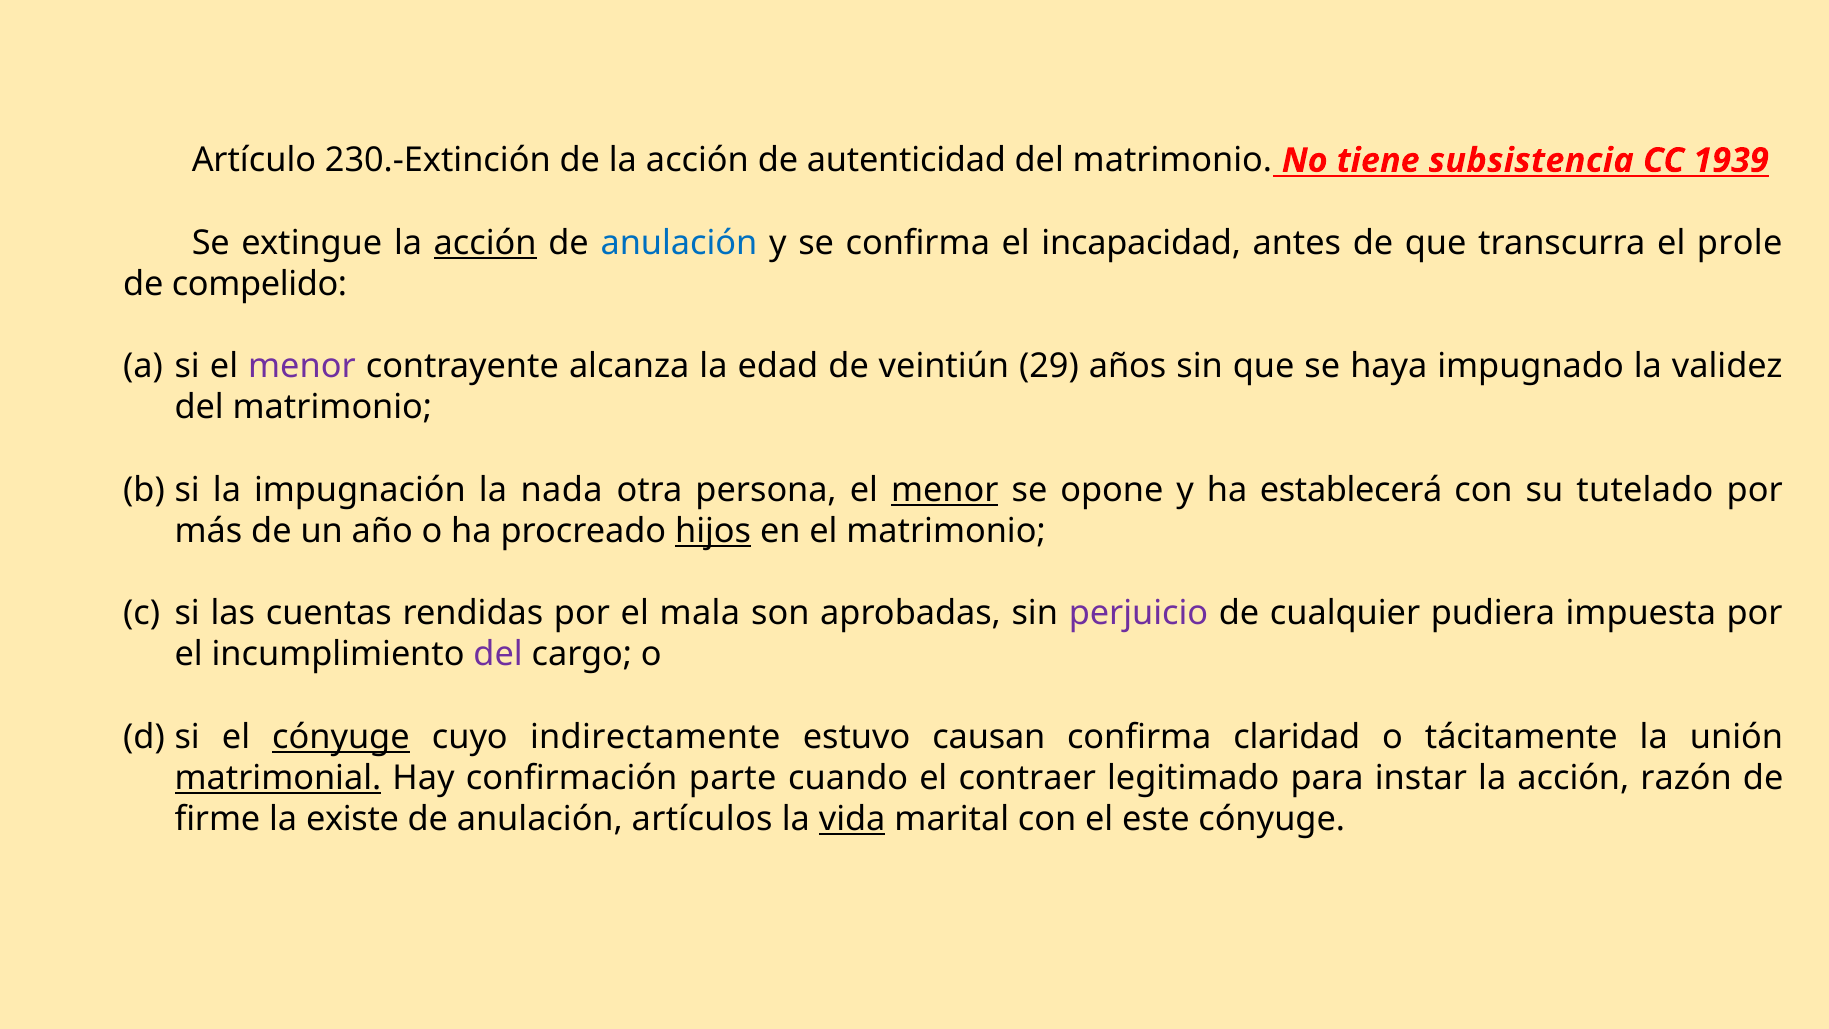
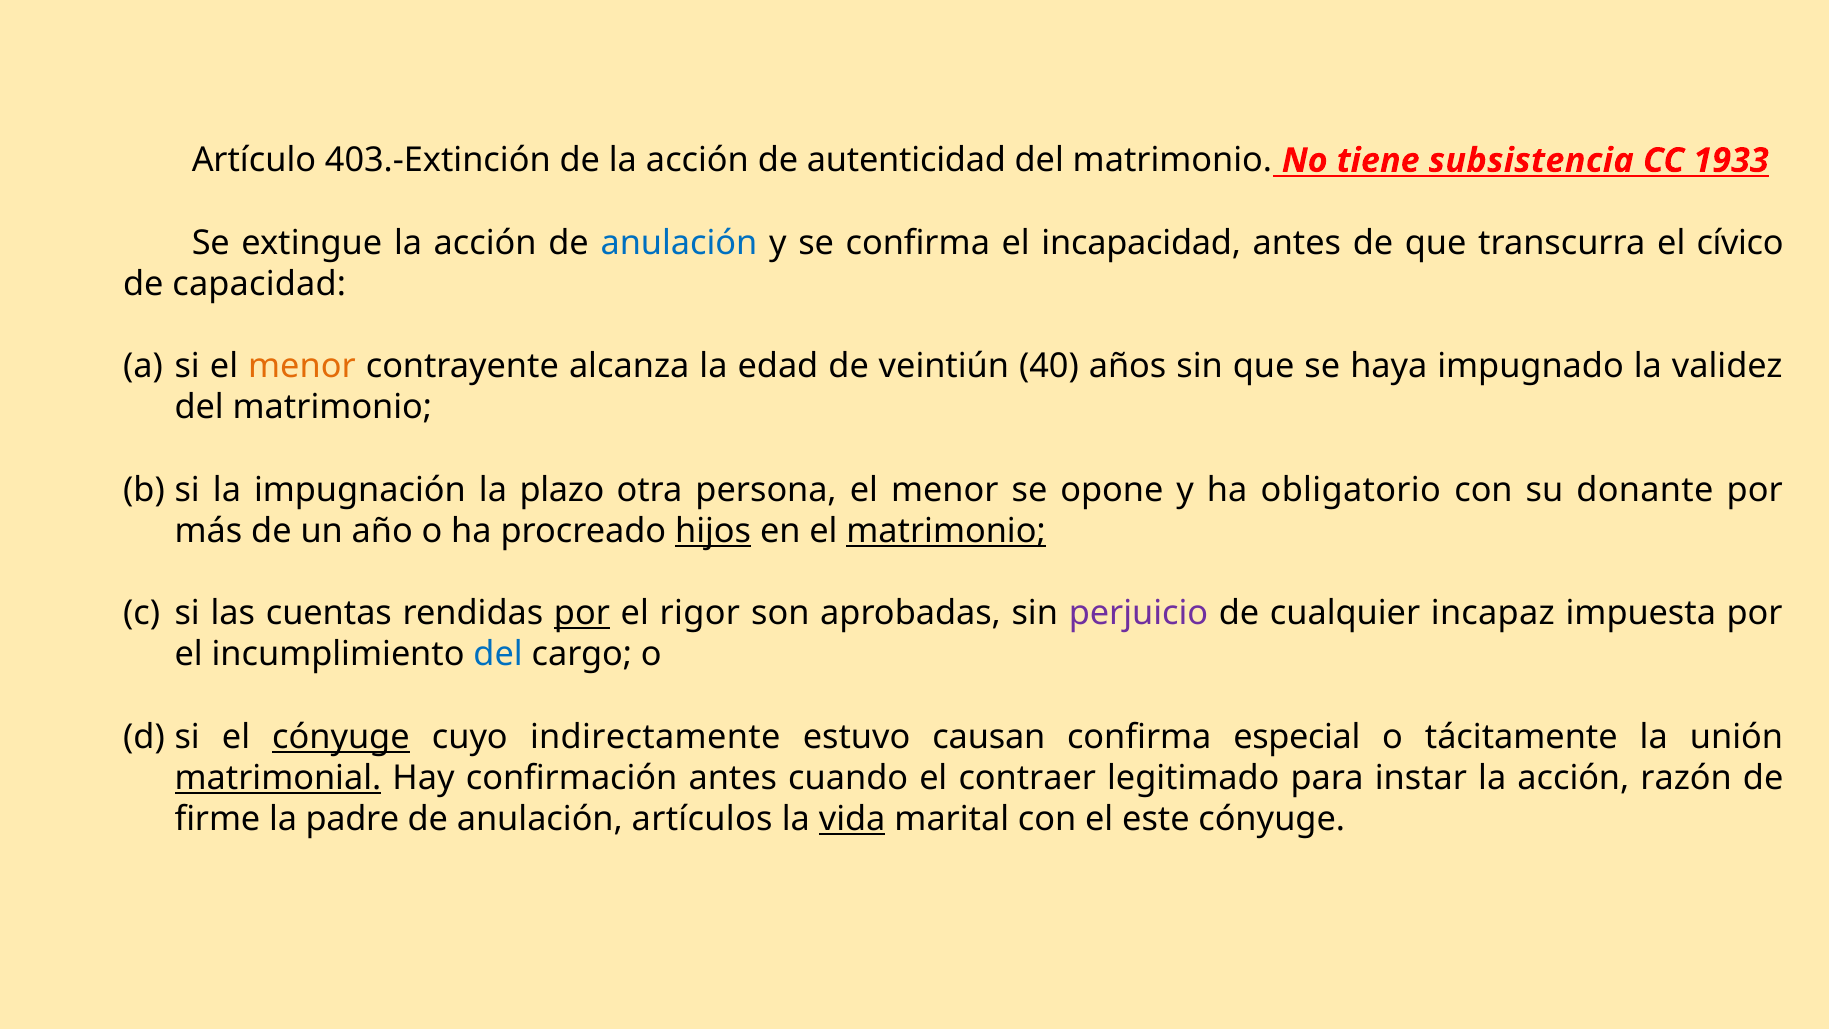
230.-Extinción: 230.-Extinción -> 403.-Extinción
1939: 1939 -> 1933
acción at (485, 243) underline: present -> none
prole: prole -> cívico
compelido: compelido -> capacidad
menor at (302, 366) colour: purple -> orange
29: 29 -> 40
nada: nada -> plazo
menor at (945, 490) underline: present -> none
establecerá: establecerá -> obligatorio
tutelado: tutelado -> donante
matrimonio at (946, 531) underline: none -> present
por at (582, 613) underline: none -> present
mala: mala -> rigor
pudiera: pudiera -> incapaz
del at (498, 654) colour: purple -> blue
claridad: claridad -> especial
confirmación parte: parte -> antes
existe: existe -> padre
